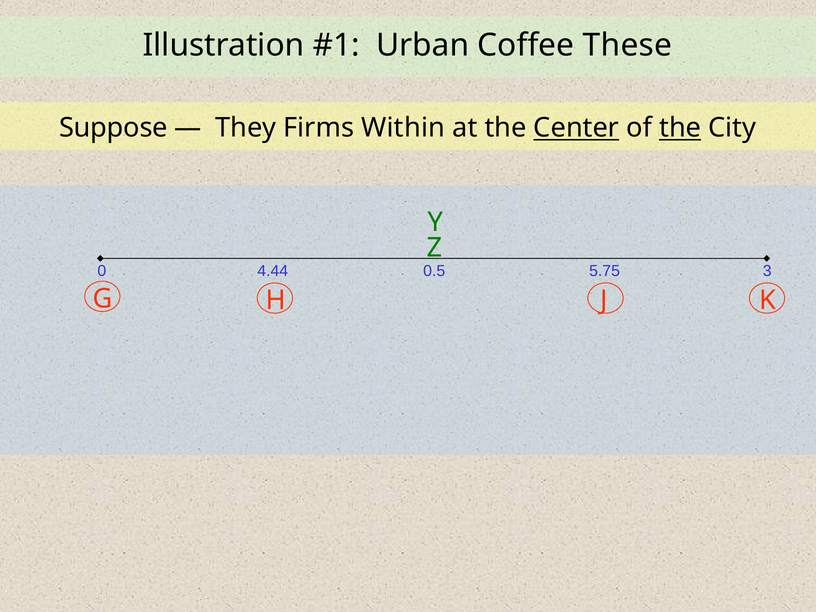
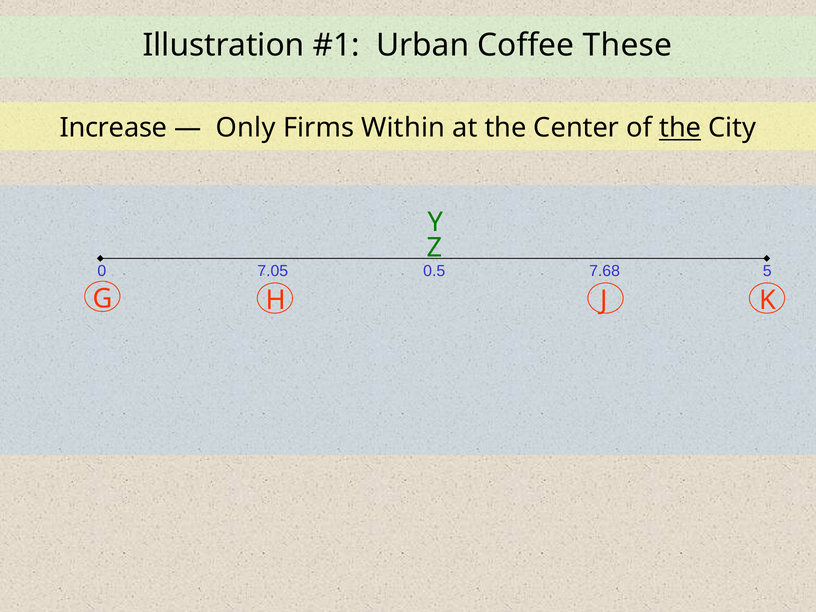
Suppose: Suppose -> Increase
They: They -> Only
Center underline: present -> none
4.44: 4.44 -> 7.05
5.75: 5.75 -> 7.68
3: 3 -> 5
